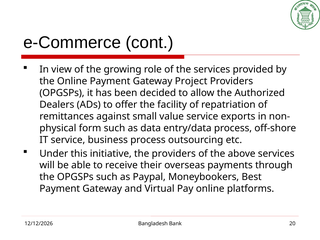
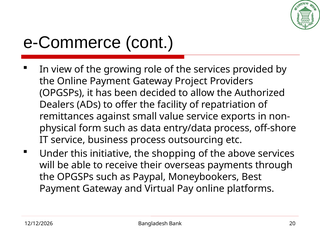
the providers: providers -> shopping
